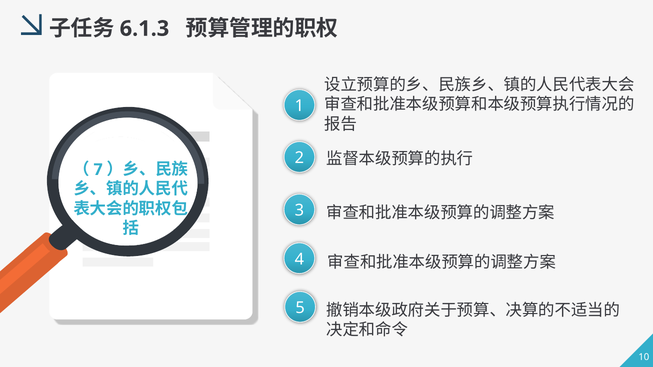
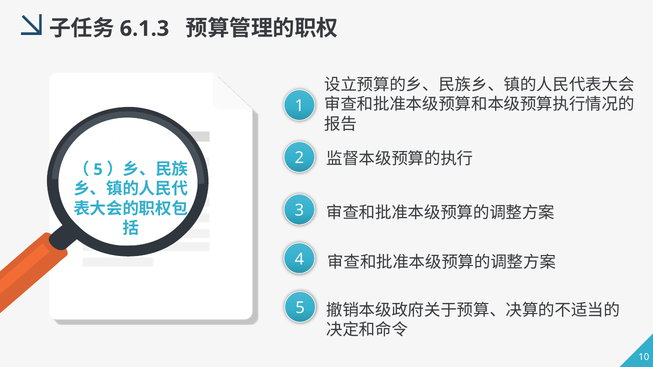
7 at (98, 170): 7 -> 5
